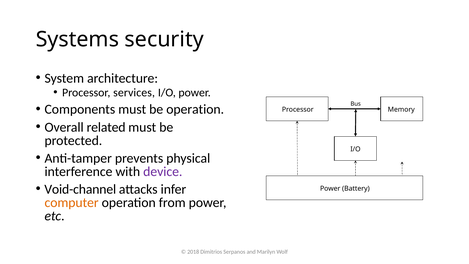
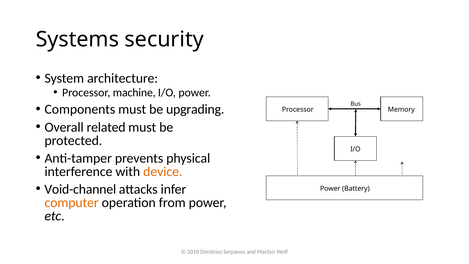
services: services -> machine
be operation: operation -> upgrading
device colour: purple -> orange
